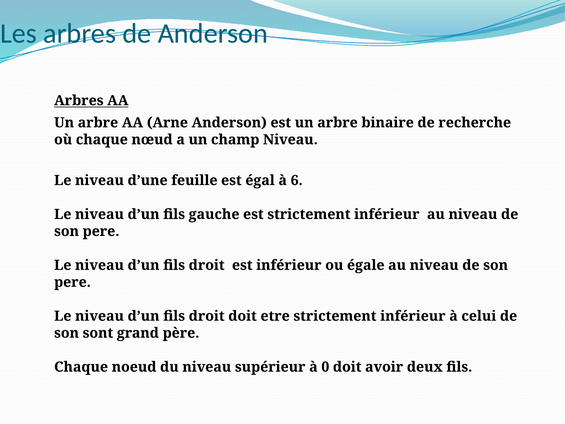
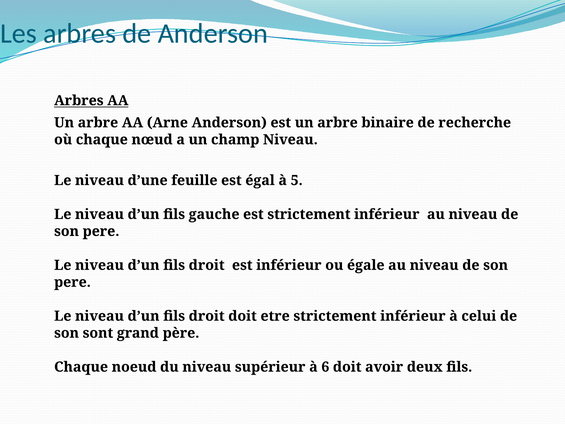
6: 6 -> 5
0: 0 -> 6
